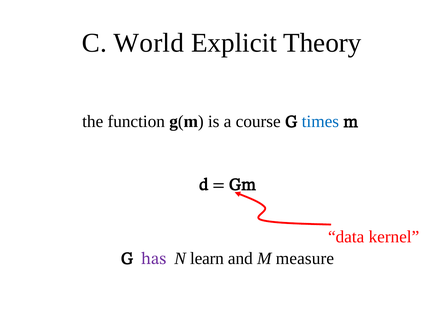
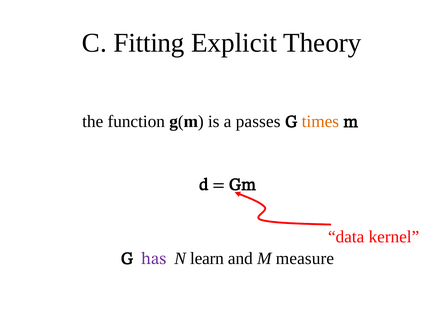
World: World -> Fitting
course: course -> passes
times colour: blue -> orange
